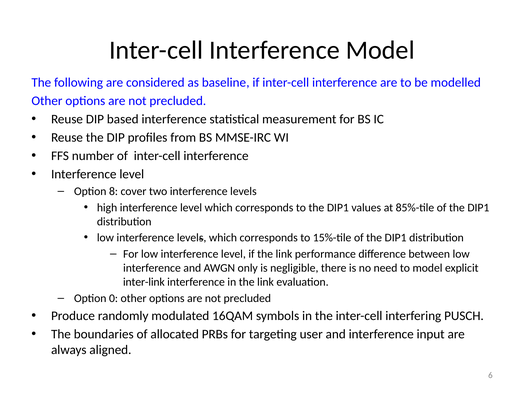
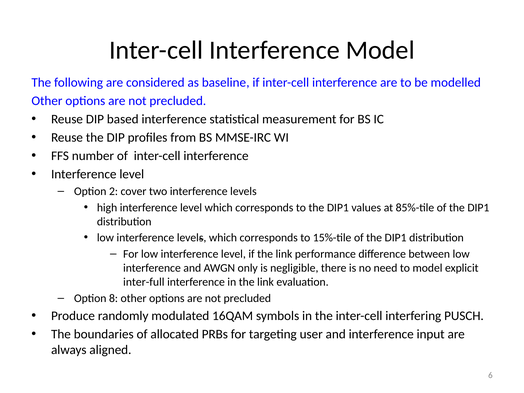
8: 8 -> 2
inter-link: inter-link -> inter-full
0: 0 -> 8
